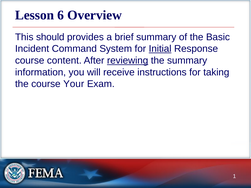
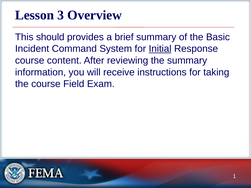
6: 6 -> 3
reviewing underline: present -> none
Your: Your -> Field
